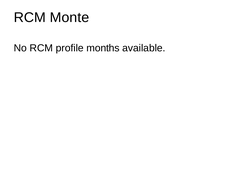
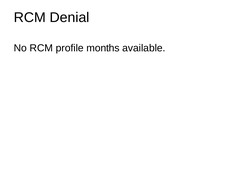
Monte: Monte -> Denial
